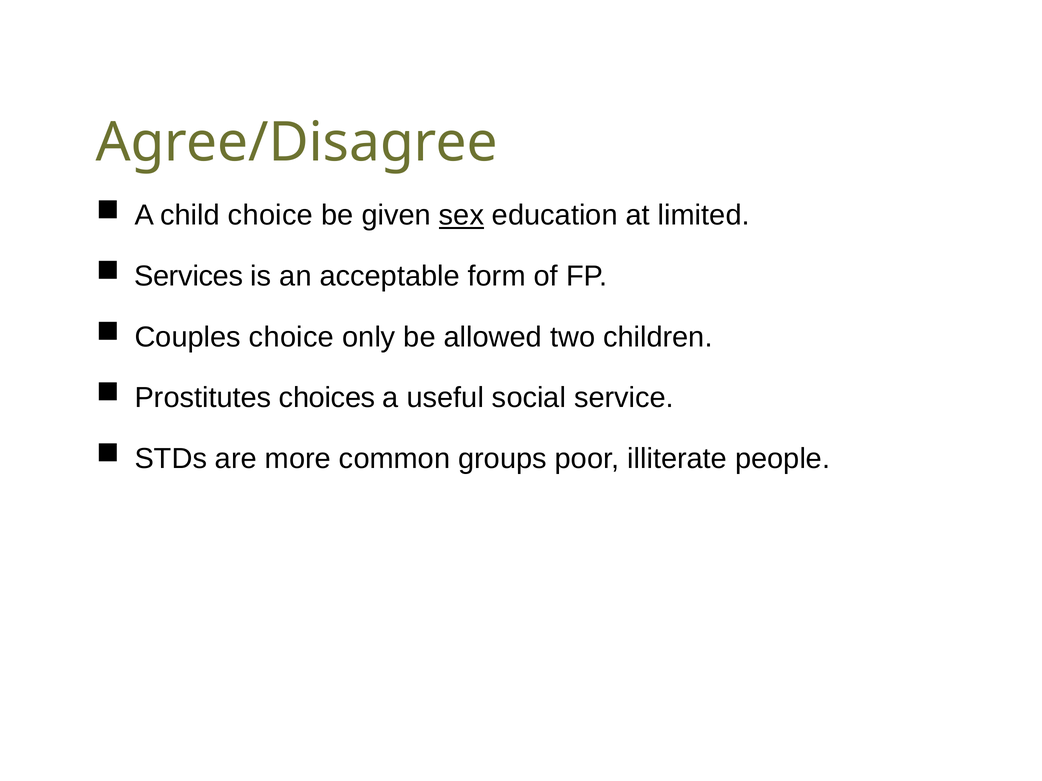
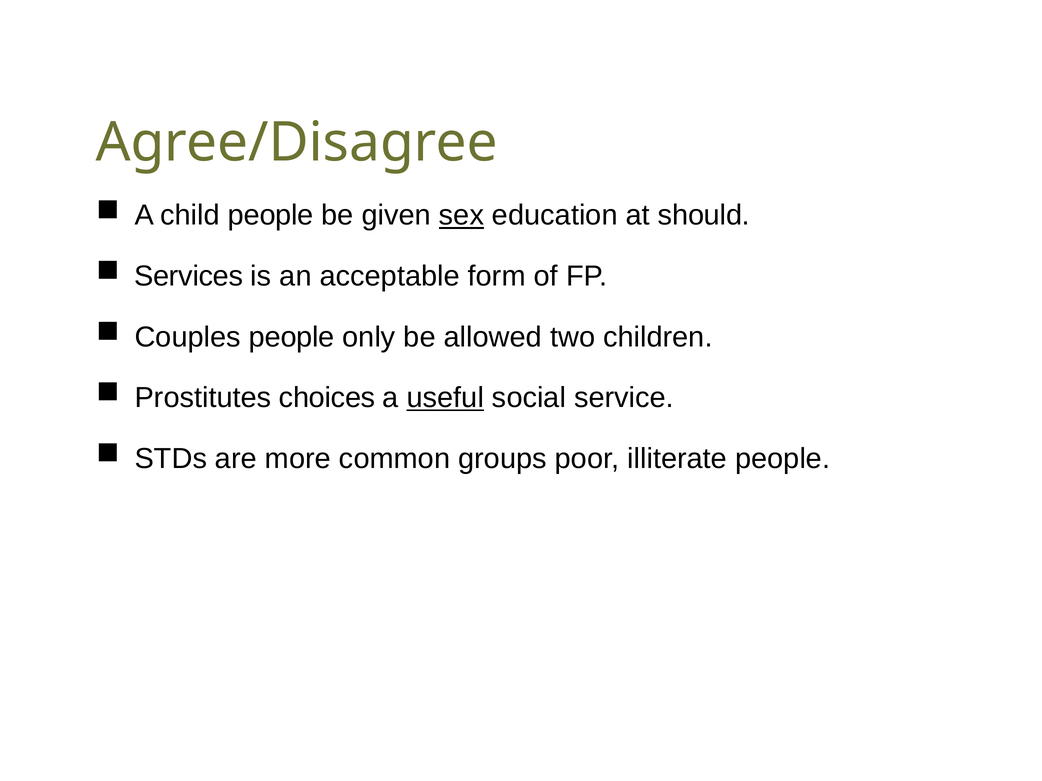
child choice: choice -> people
limited: limited -> should
Couples choice: choice -> people
useful underline: none -> present
